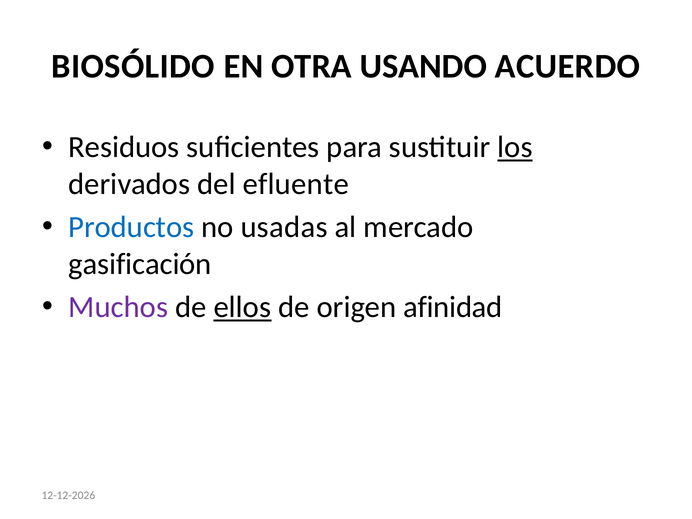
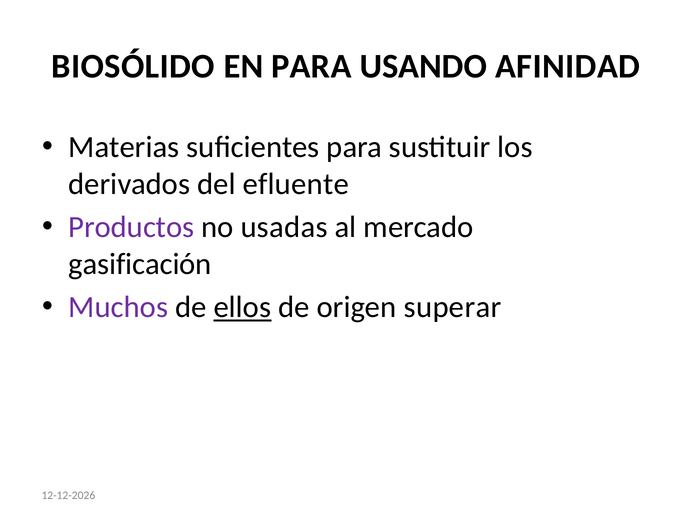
EN OTRA: OTRA -> PARA
ACUERDO: ACUERDO -> AFINIDAD
Residuos: Residuos -> Materias
los underline: present -> none
Productos colour: blue -> purple
afinidad: afinidad -> superar
